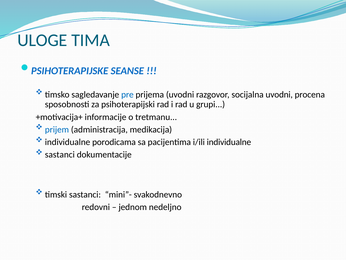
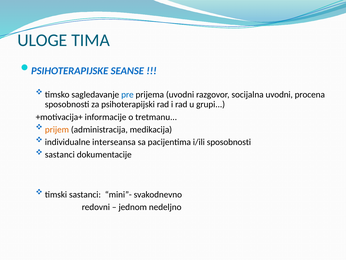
prijem colour: blue -> orange
porodicama: porodicama -> interseansa
i/ili individualne: individualne -> sposobnosti
